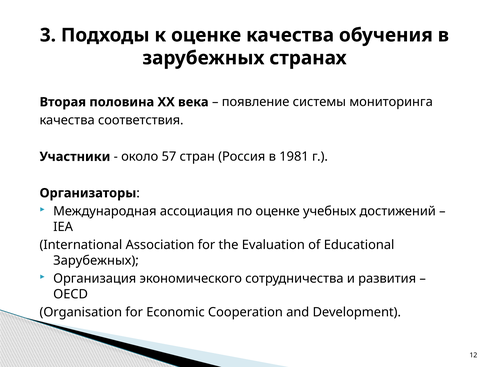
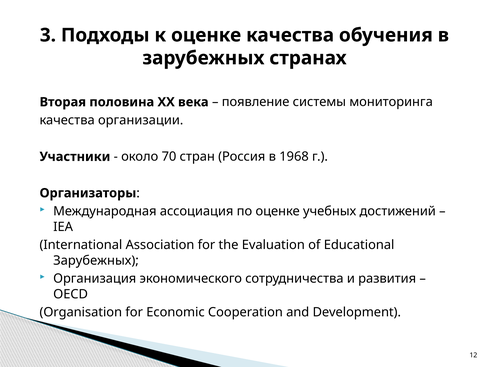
соответствия: соответствия -> организации
57: 57 -> 70
1981: 1981 -> 1968
